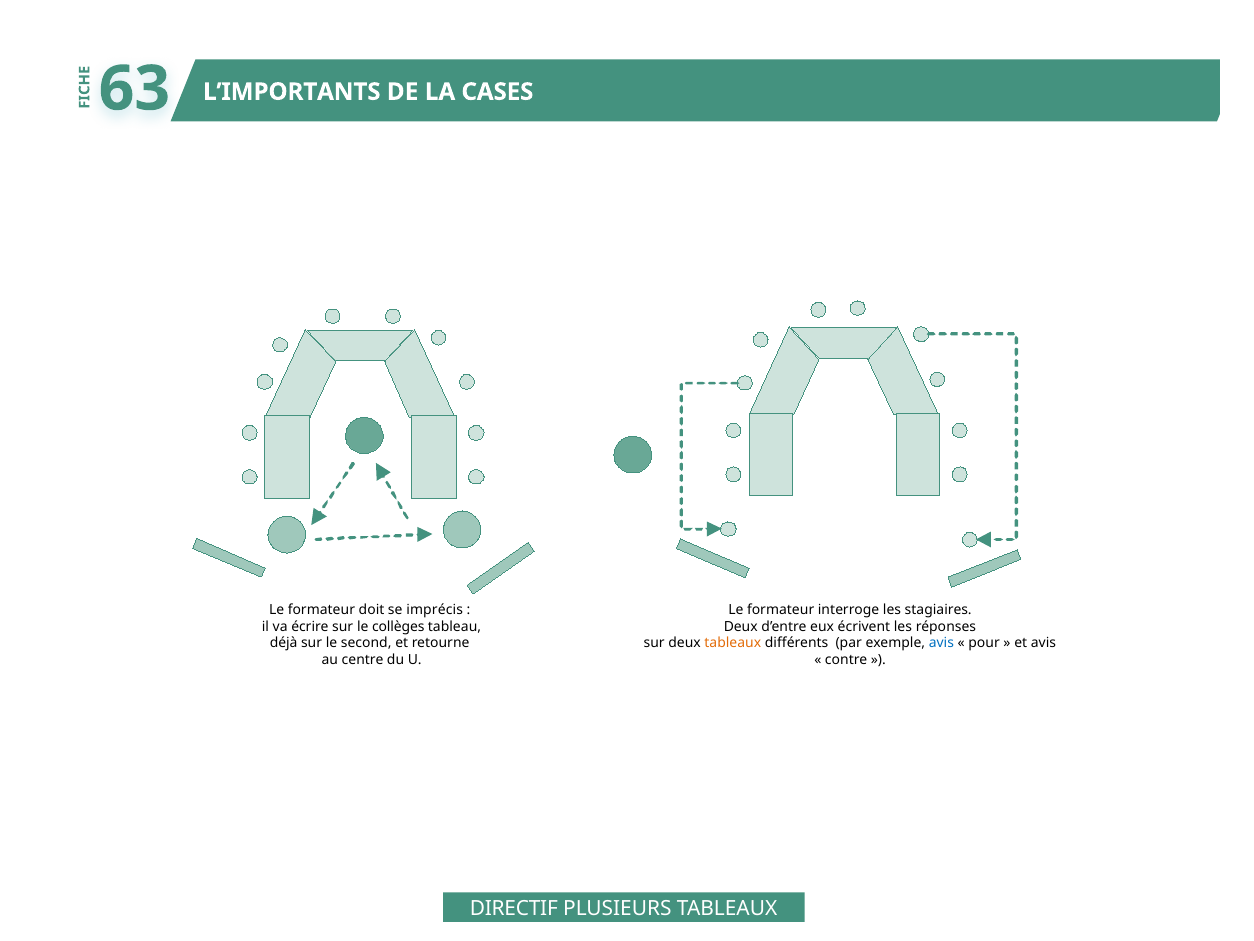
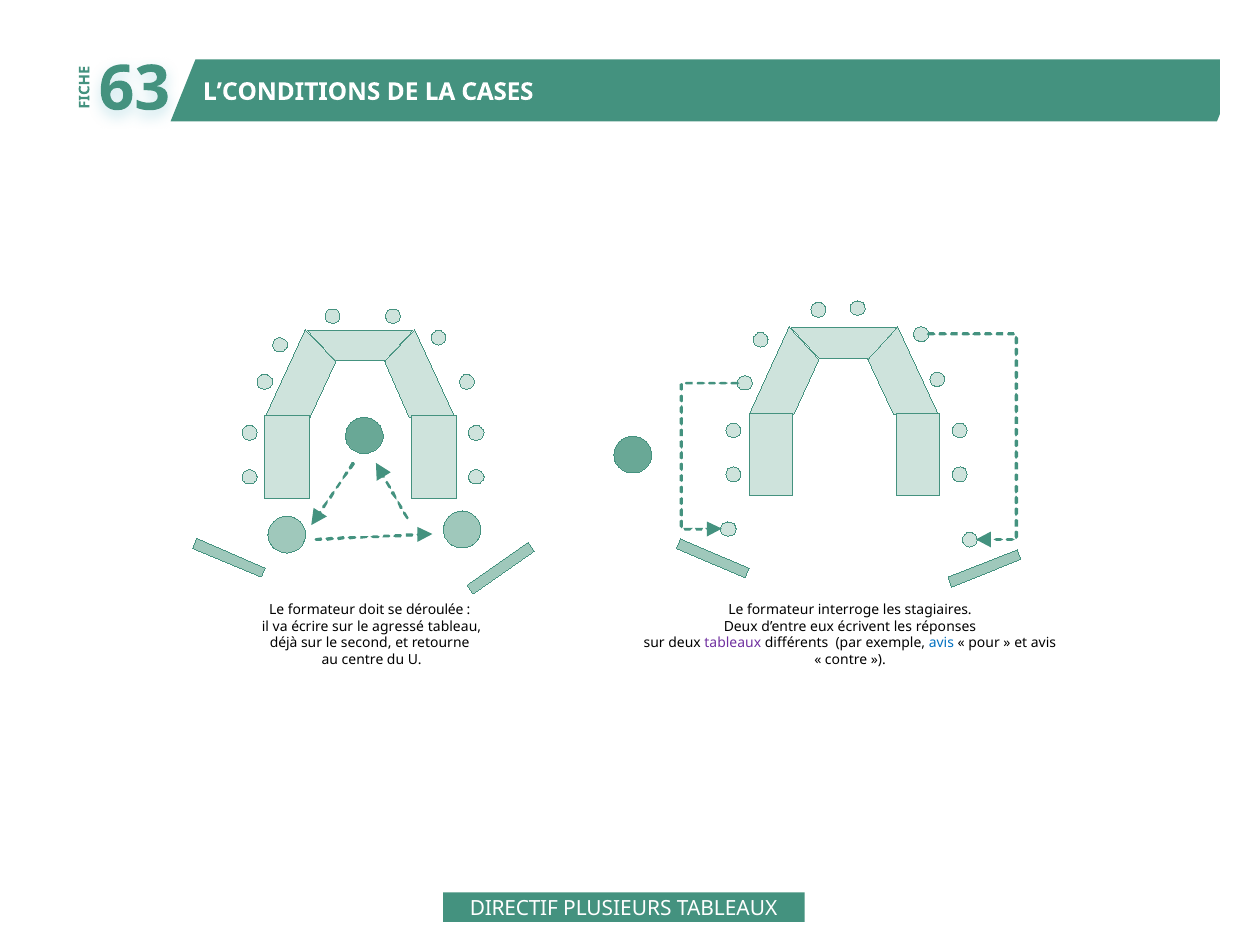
L’IMPORTANTS: L’IMPORTANTS -> L’CONDITIONS
imprécis: imprécis -> déroulée
collèges: collèges -> agressé
tableaux at (733, 643) colour: orange -> purple
